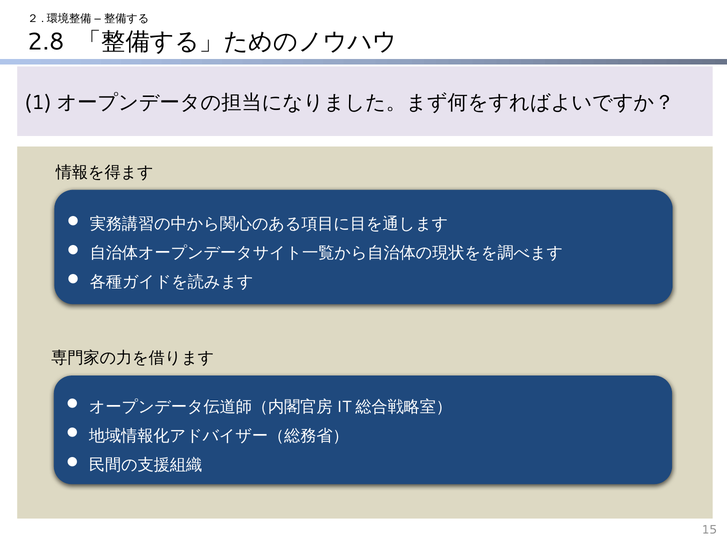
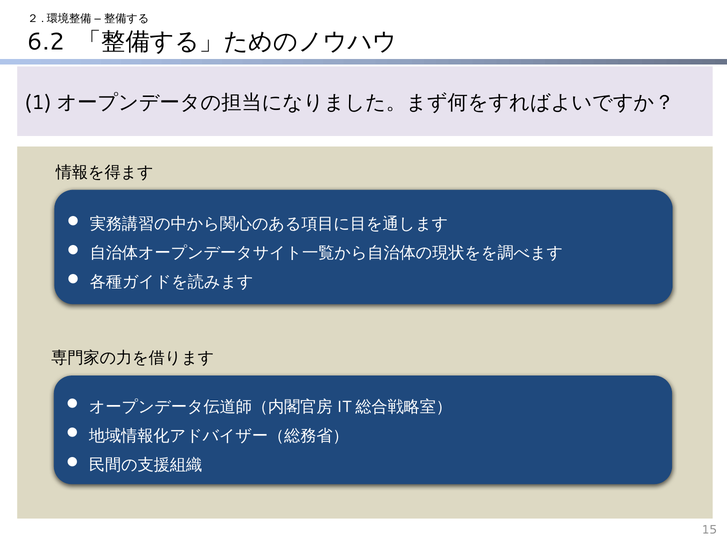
2.8: 2.8 -> 6.2
